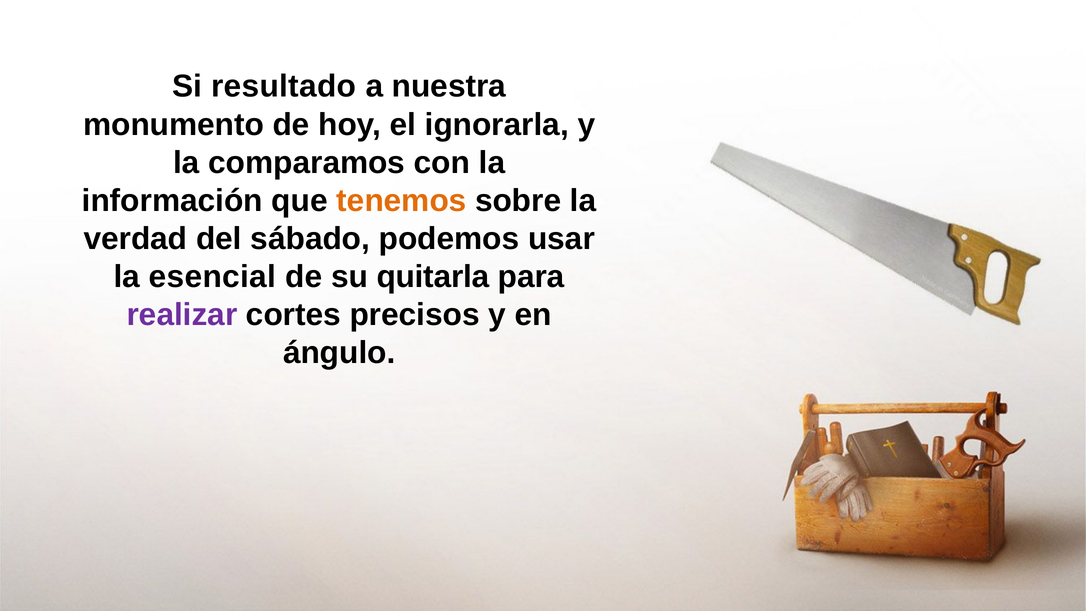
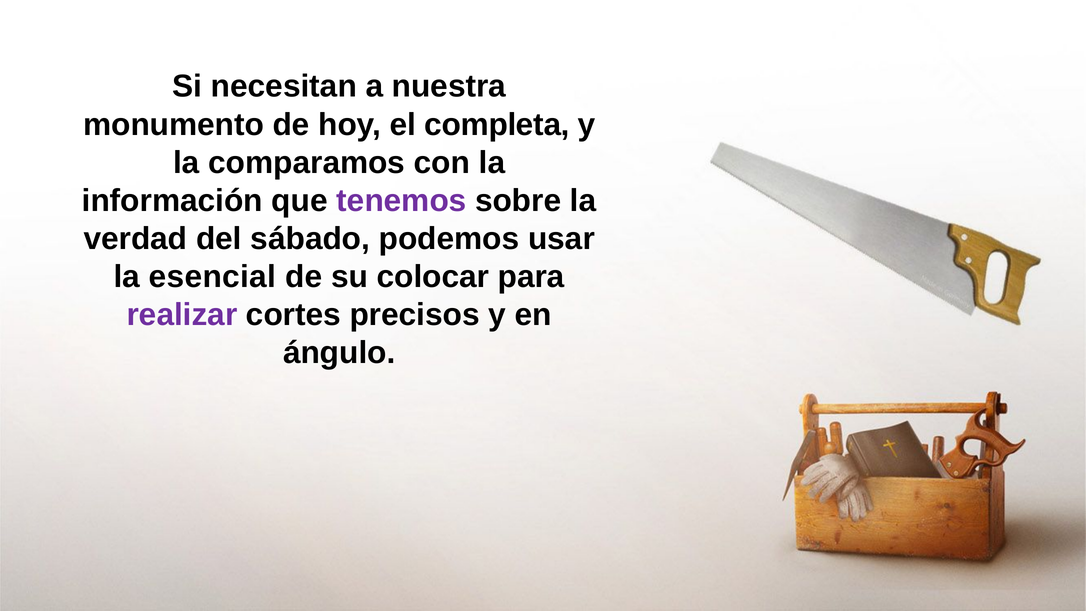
resultado: resultado -> necesitan
ignorarla: ignorarla -> completa
tenemos colour: orange -> purple
quitarla: quitarla -> colocar
